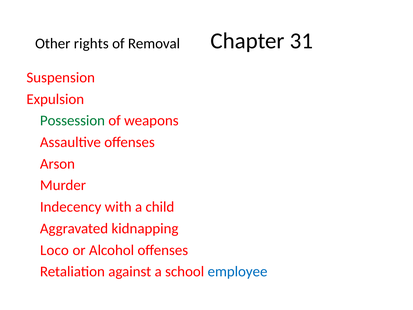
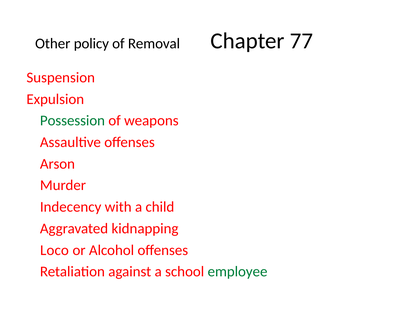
rights: rights -> policy
31: 31 -> 77
employee colour: blue -> green
